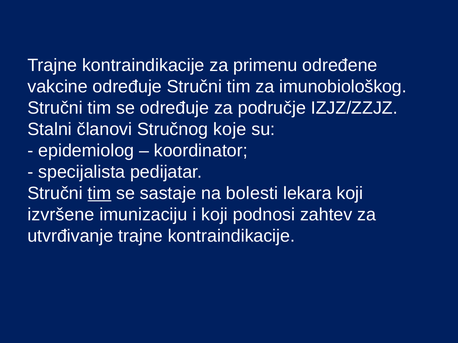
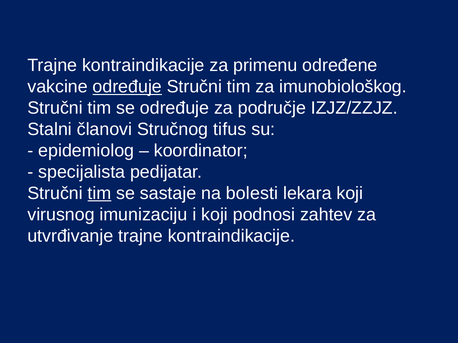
određuje at (127, 87) underline: none -> present
koje: koje -> tifus
izvršene: izvršene -> virusnog
